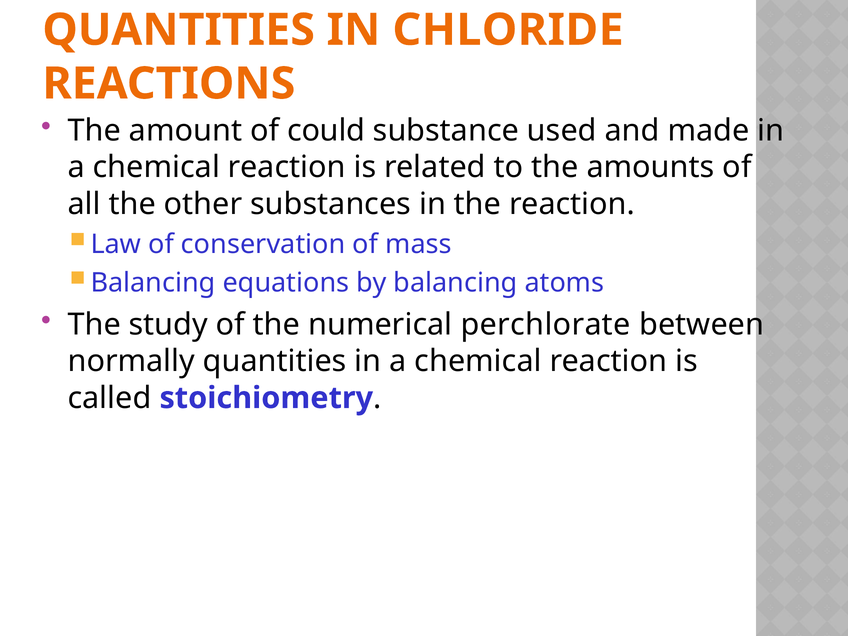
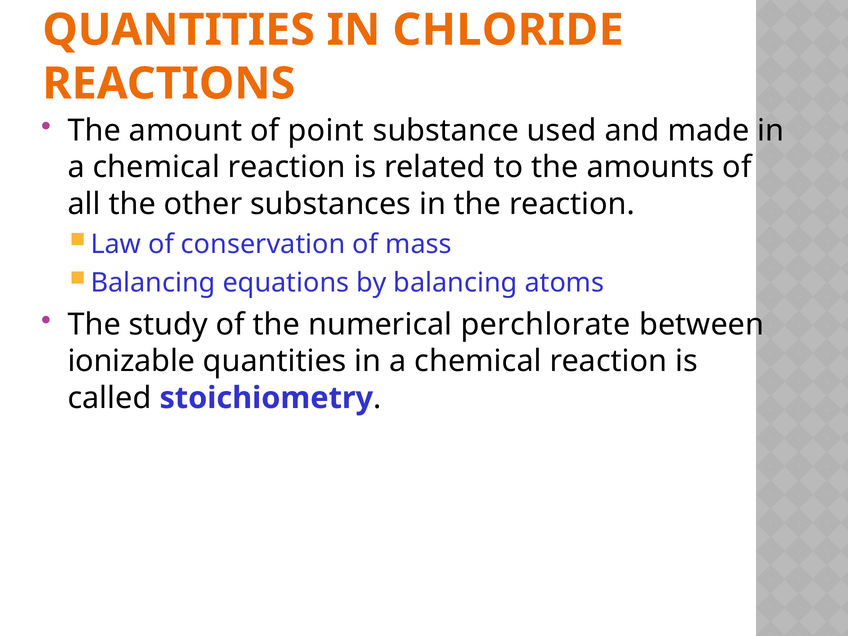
could: could -> point
normally: normally -> ionizable
